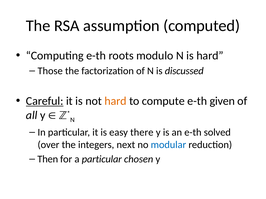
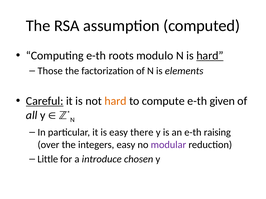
hard at (210, 56) underline: none -> present
discussed: discussed -> elements
solved: solved -> raising
integers next: next -> easy
modular colour: blue -> purple
Then: Then -> Little
a particular: particular -> introduce
